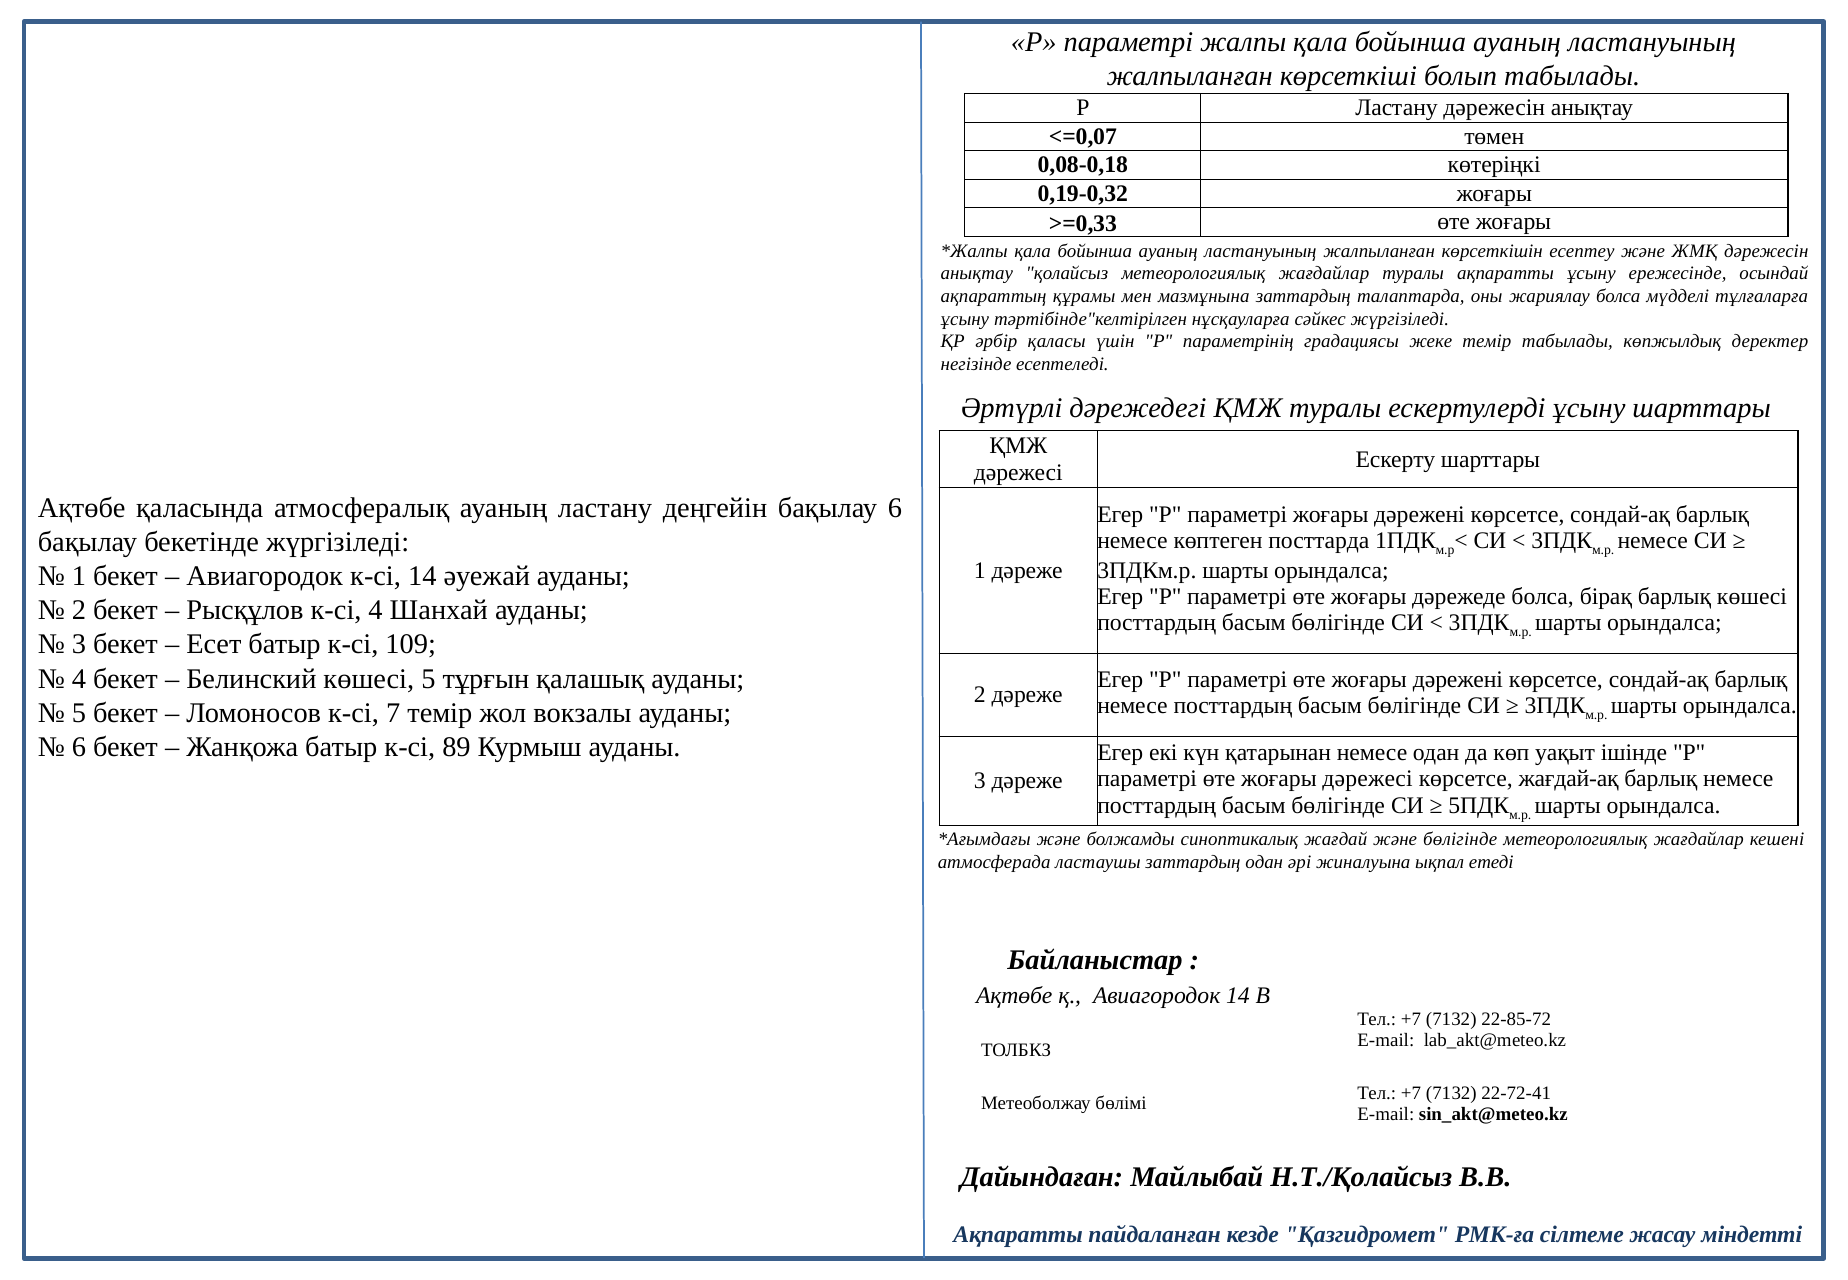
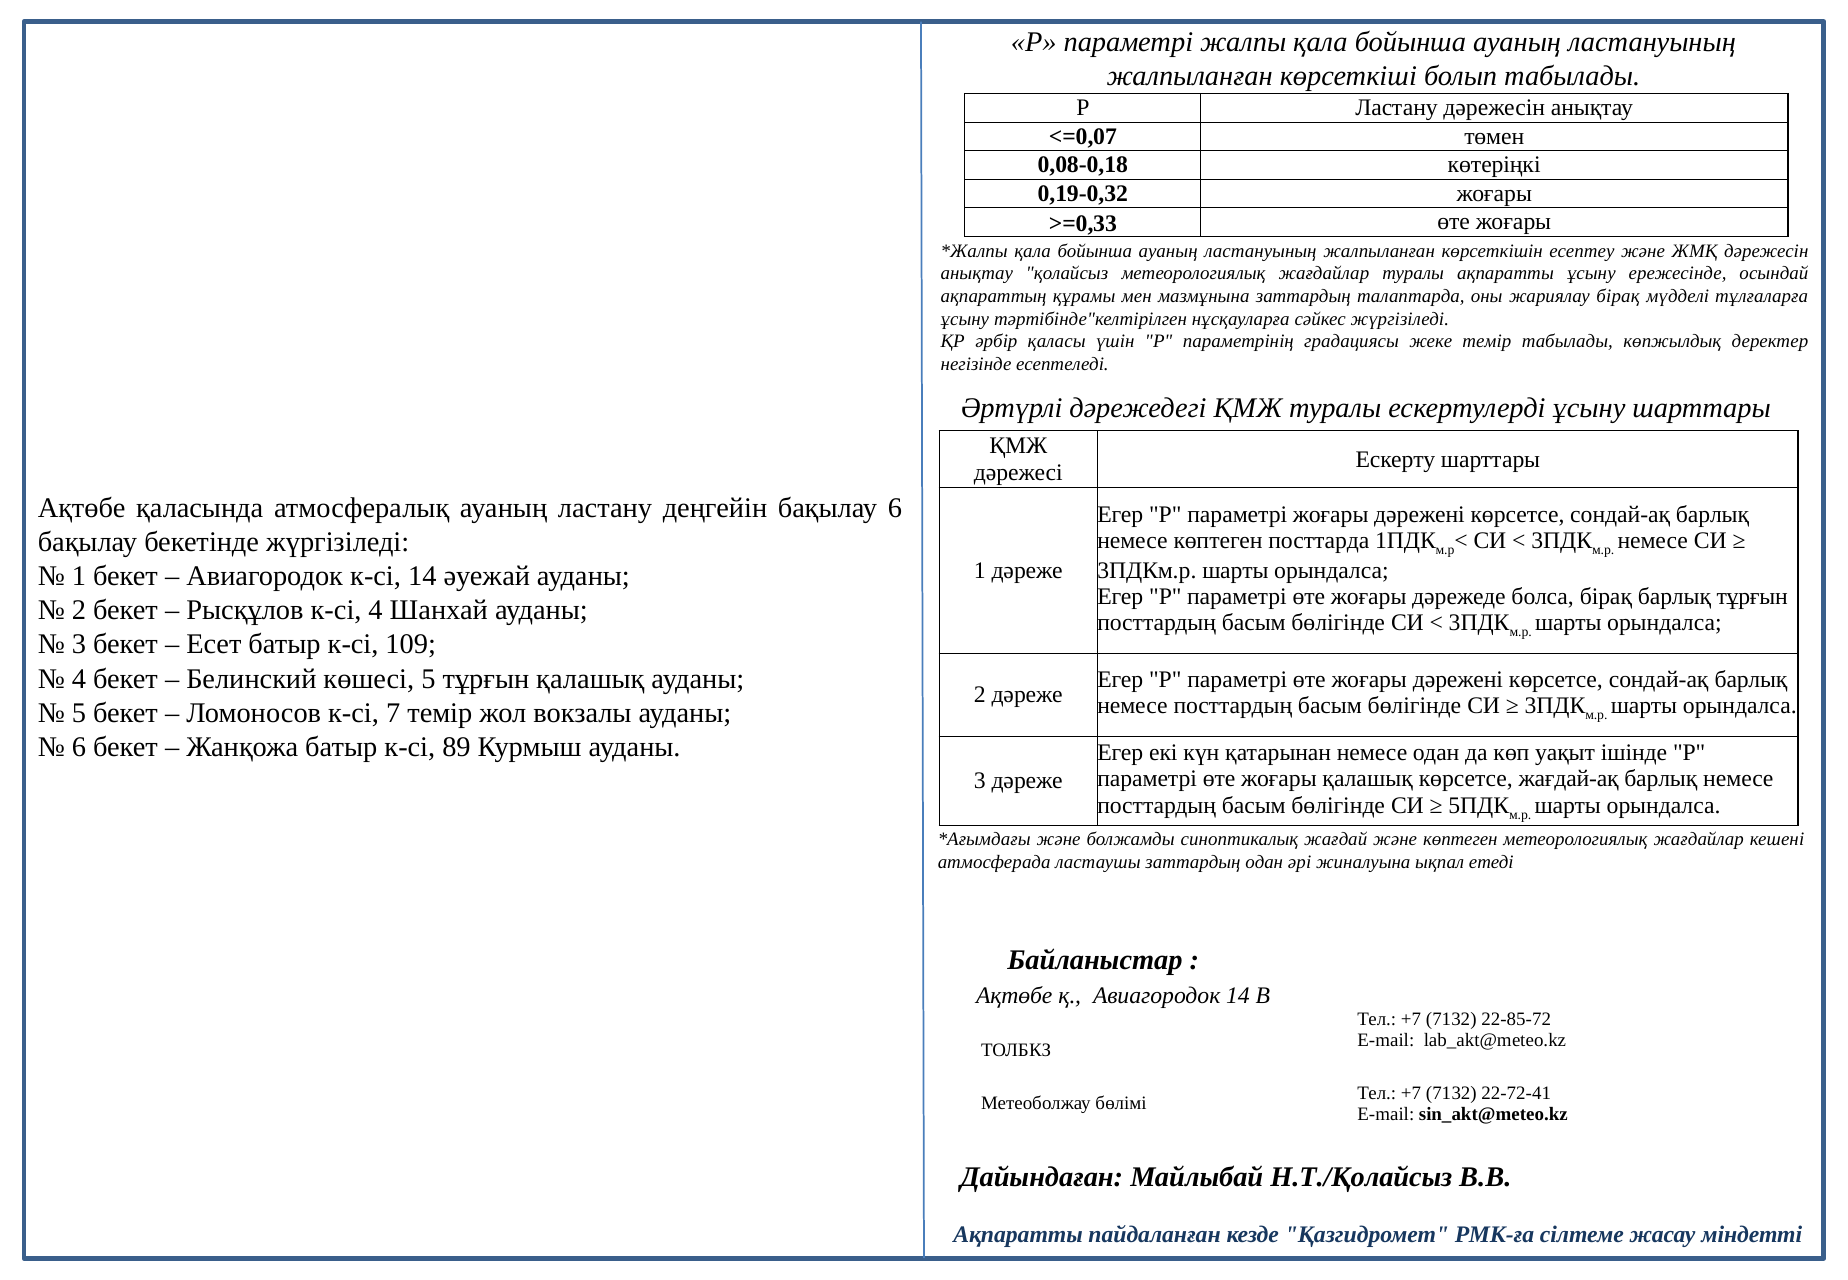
жариялау болса: болса -> бірақ
барлық көшесі: көшесі -> тұрғын
жоғары дәрежесі: дәрежесі -> қалашық
және бөлігінде: бөлігінде -> көптеген
